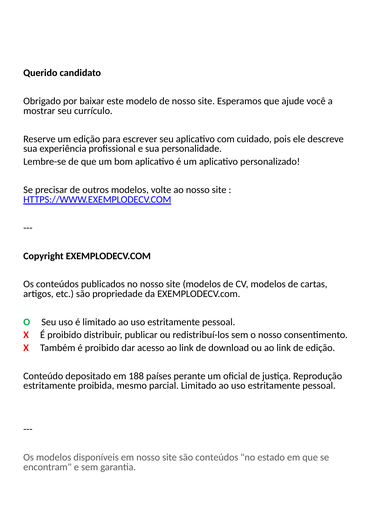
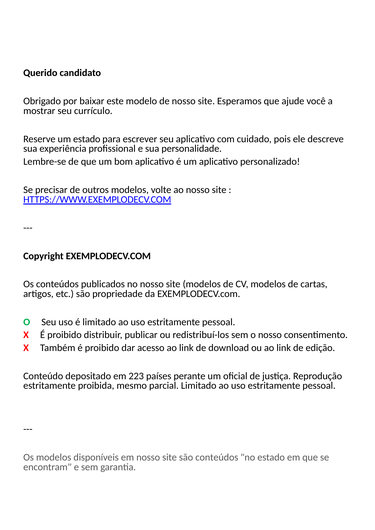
um edição: edição -> estado
188: 188 -> 223
